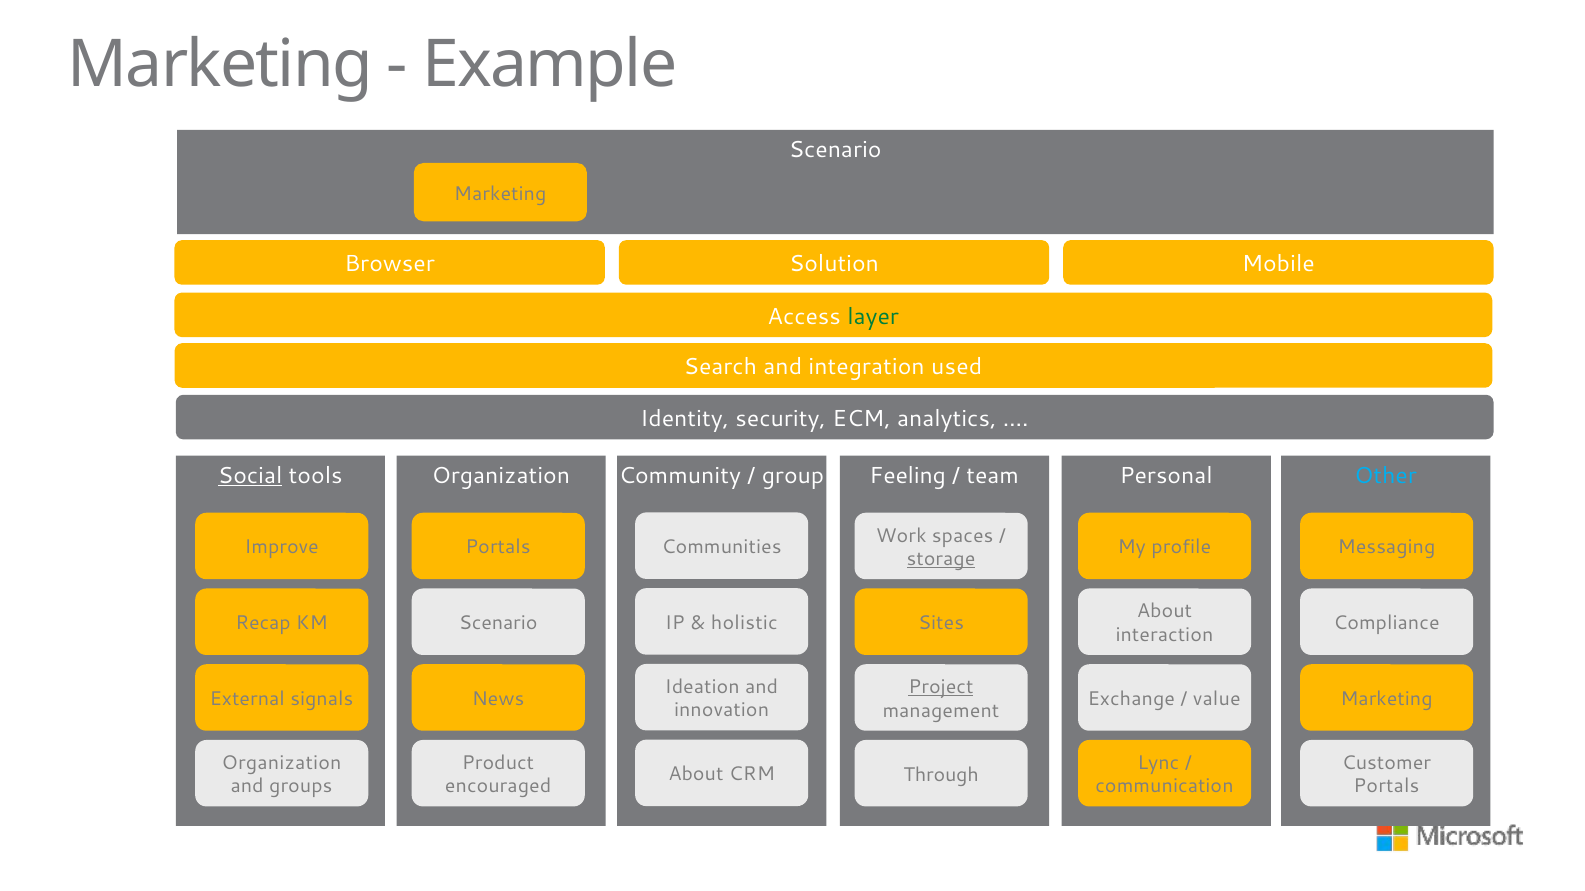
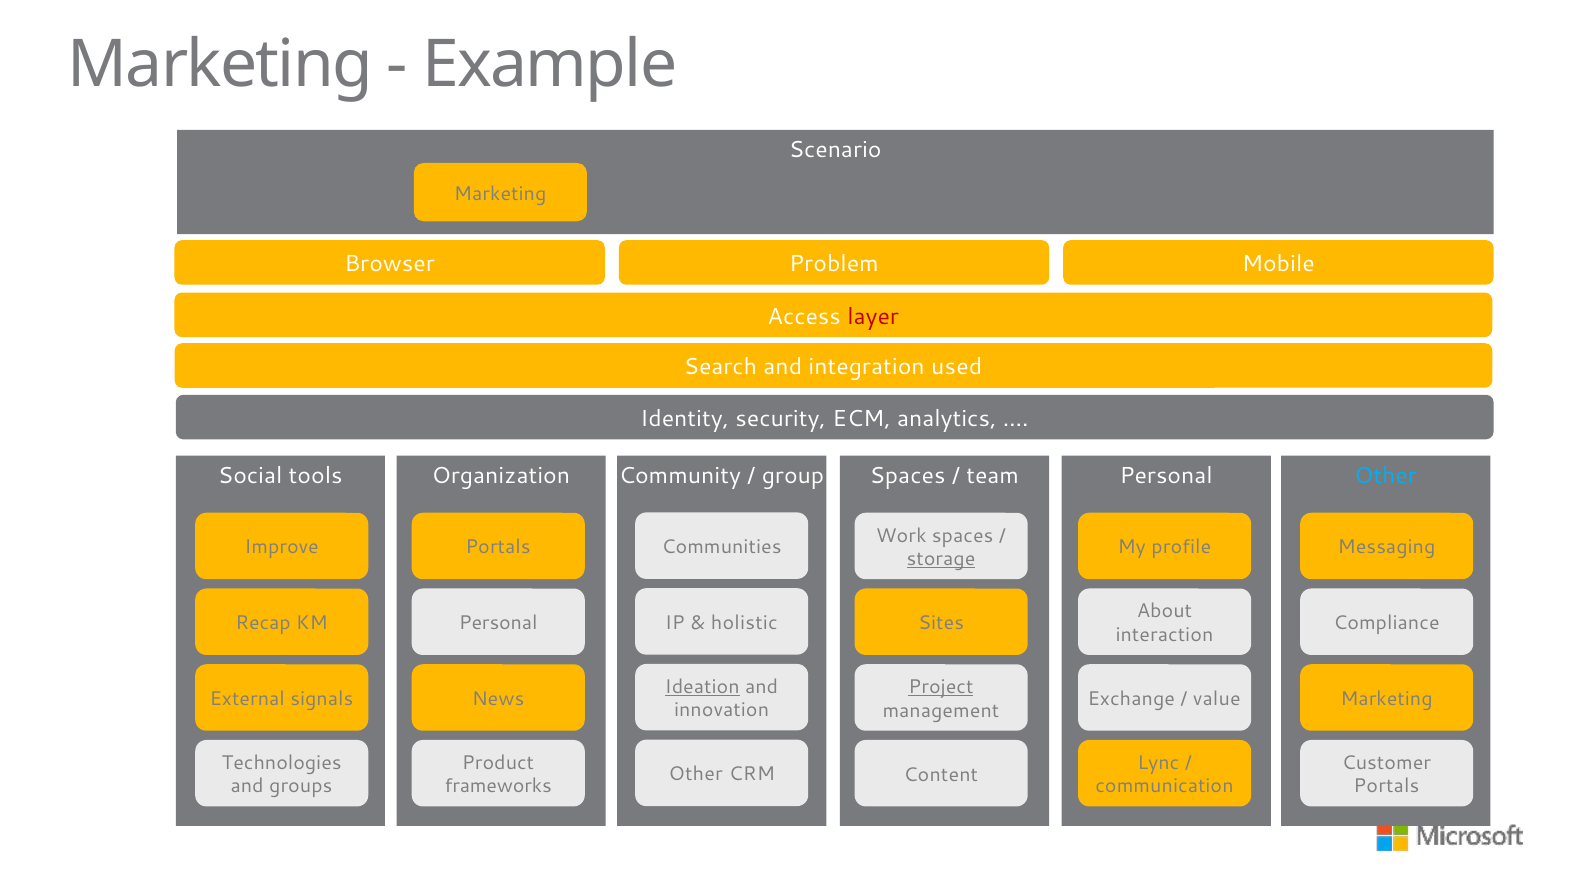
Solution: Solution -> Problem
layer colour: green -> red
Social underline: present -> none
group Feeling: Feeling -> Spaces
Scenario at (498, 623): Scenario -> Personal
Ideation underline: none -> present
Organization at (282, 763): Organization -> Technologies
About at (696, 775): About -> Other
Through: Through -> Content
encouraged: encouraged -> frameworks
